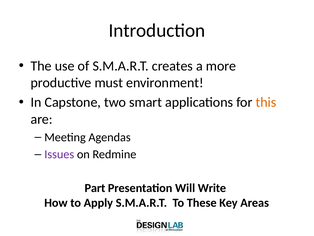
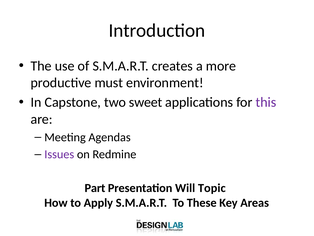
smart: smart -> sweet
this colour: orange -> purple
Write: Write -> Topic
